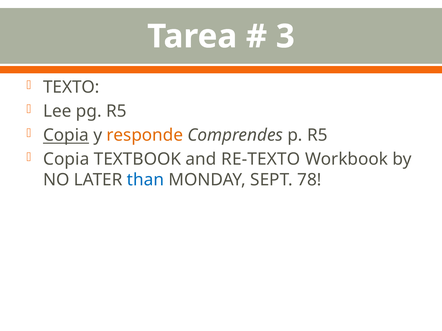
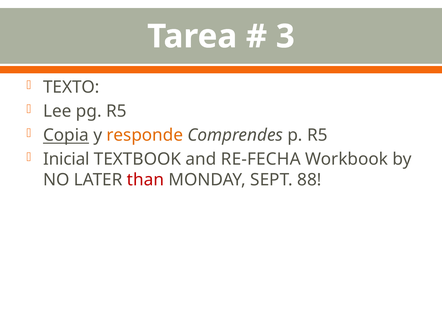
Copia at (66, 159): Copia -> Inicial
RE-TEXTO: RE-TEXTO -> RE-FECHA
than colour: blue -> red
78: 78 -> 88
